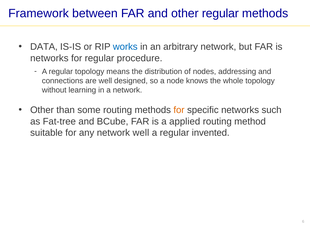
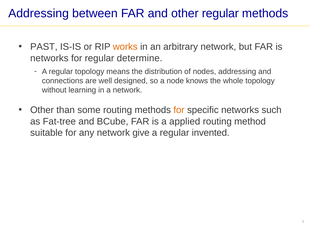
Framework at (39, 13): Framework -> Addressing
DATA: DATA -> PAST
works colour: blue -> orange
procedure: procedure -> determine
network well: well -> give
